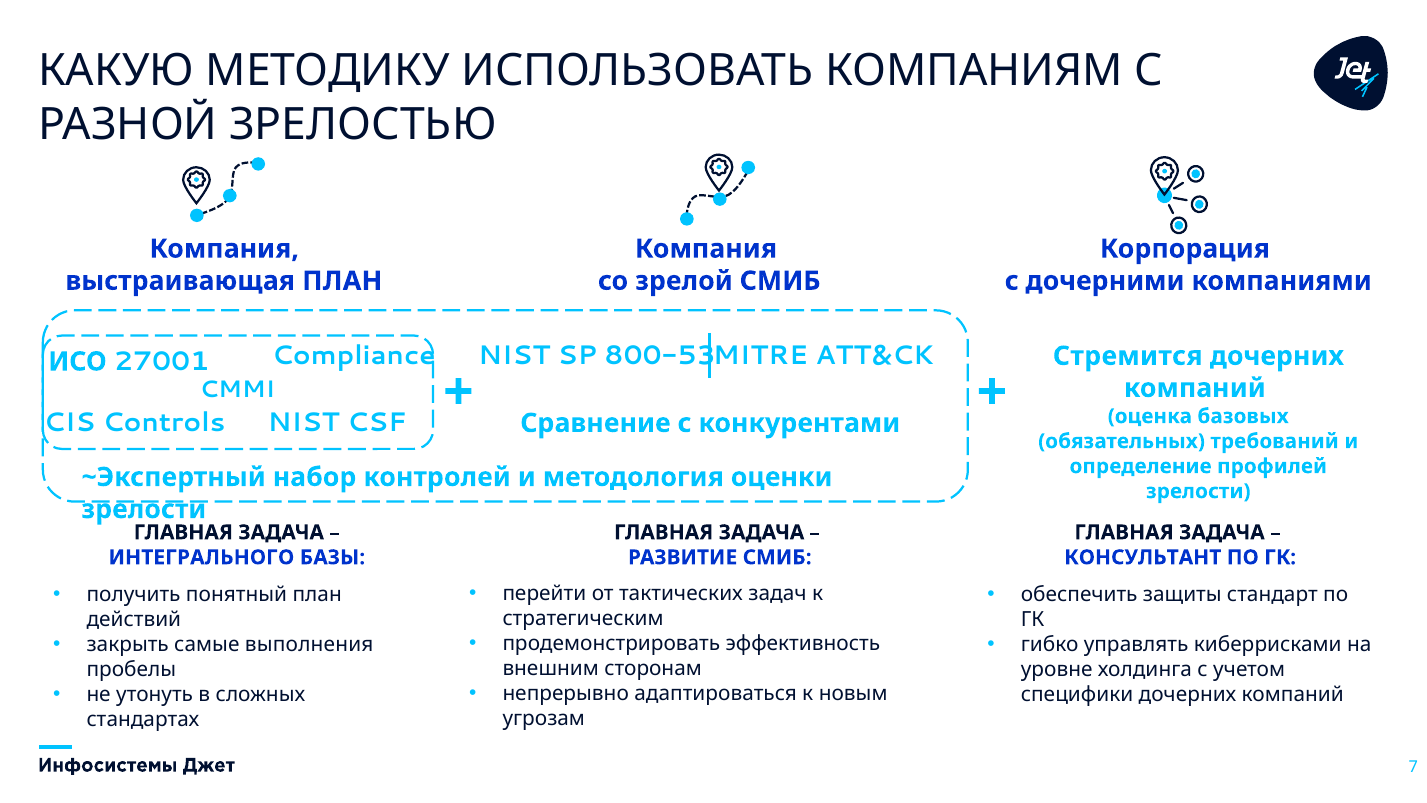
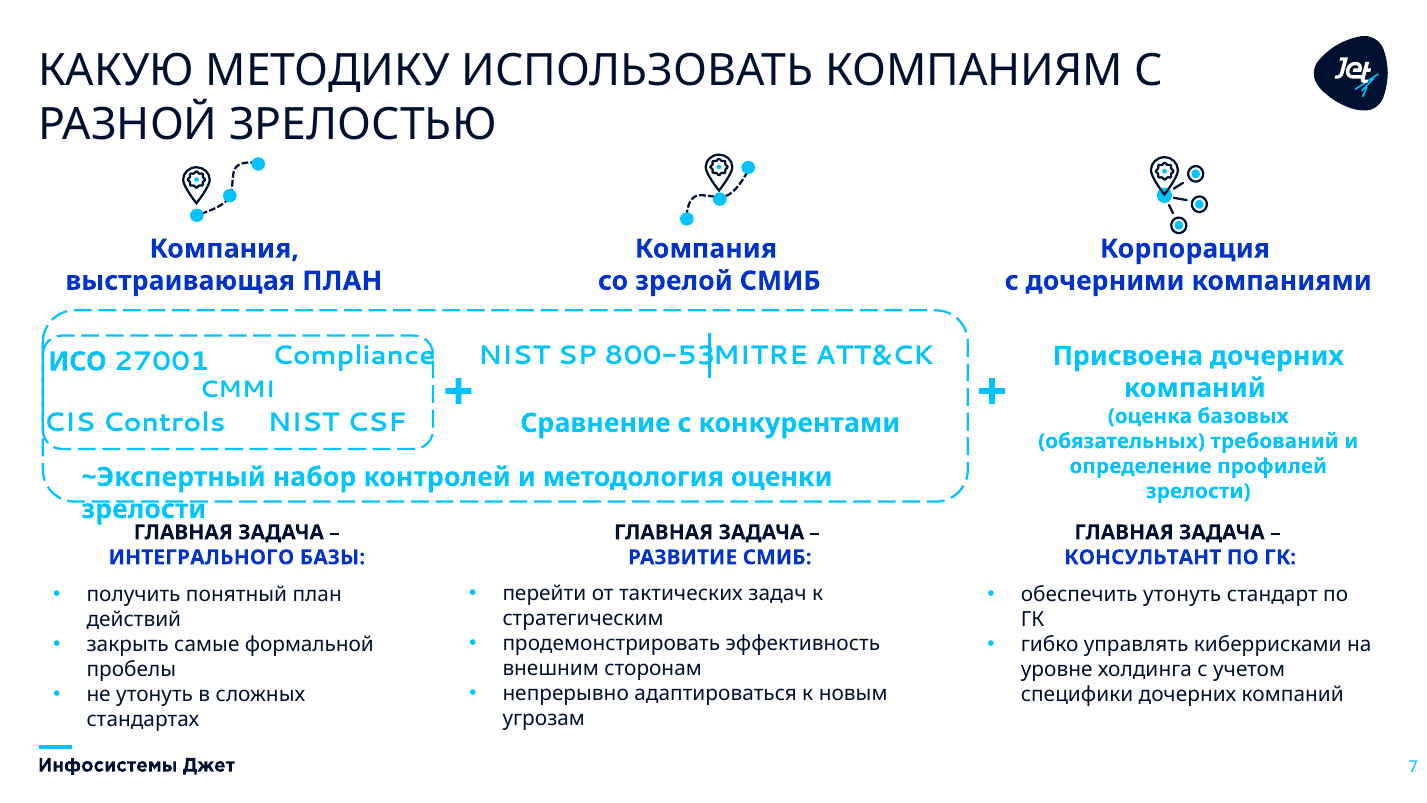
Стремится: Стремится -> Присвоена
обеспечить защиты: защиты -> утонуть
выполнения: выполнения -> формальной
